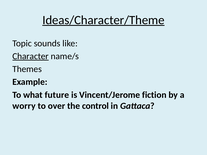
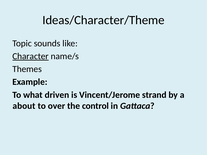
Ideas/Character/Theme underline: present -> none
future: future -> driven
fiction: fiction -> strand
worry: worry -> about
